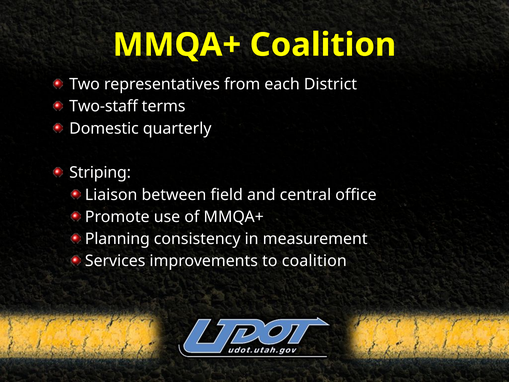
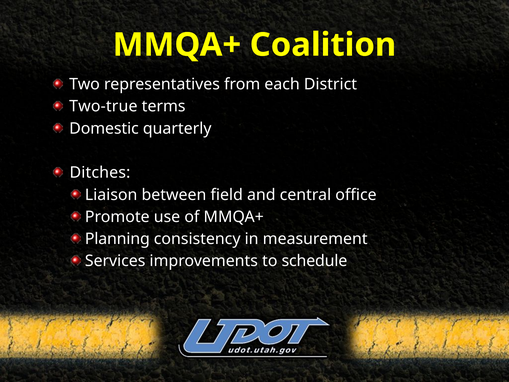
Two-staff: Two-staff -> Two-true
Striping: Striping -> Ditches
to coalition: coalition -> schedule
